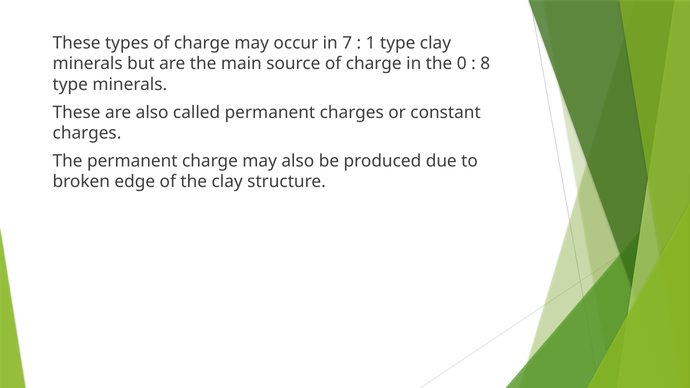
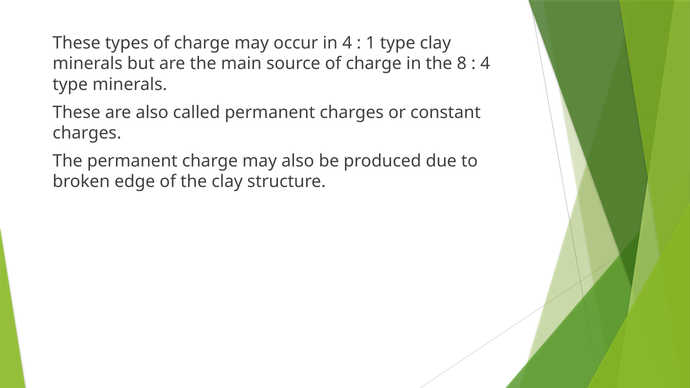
in 7: 7 -> 4
0: 0 -> 8
8 at (485, 64): 8 -> 4
